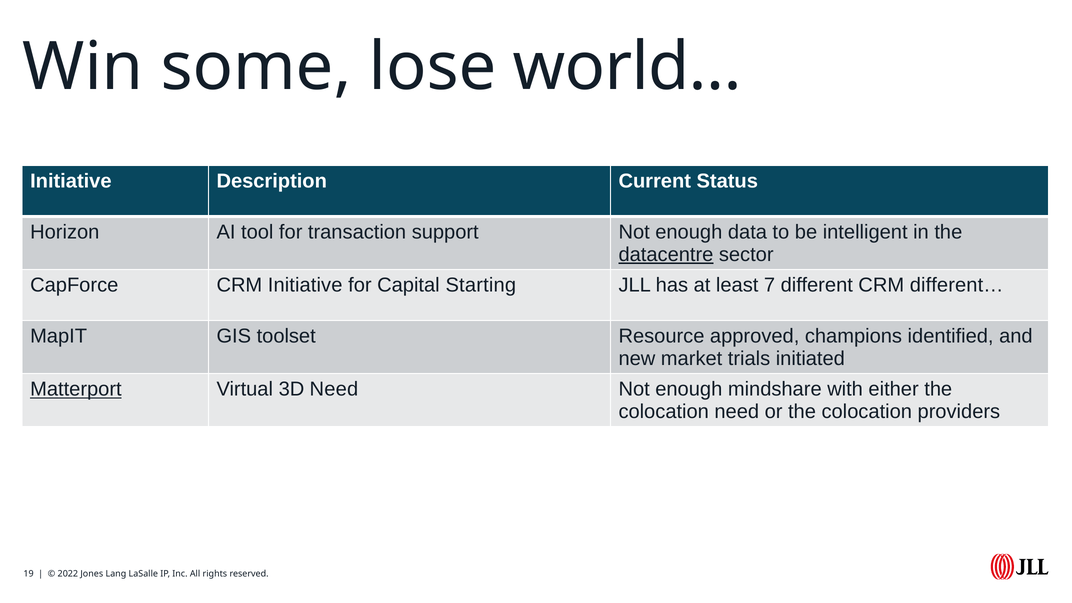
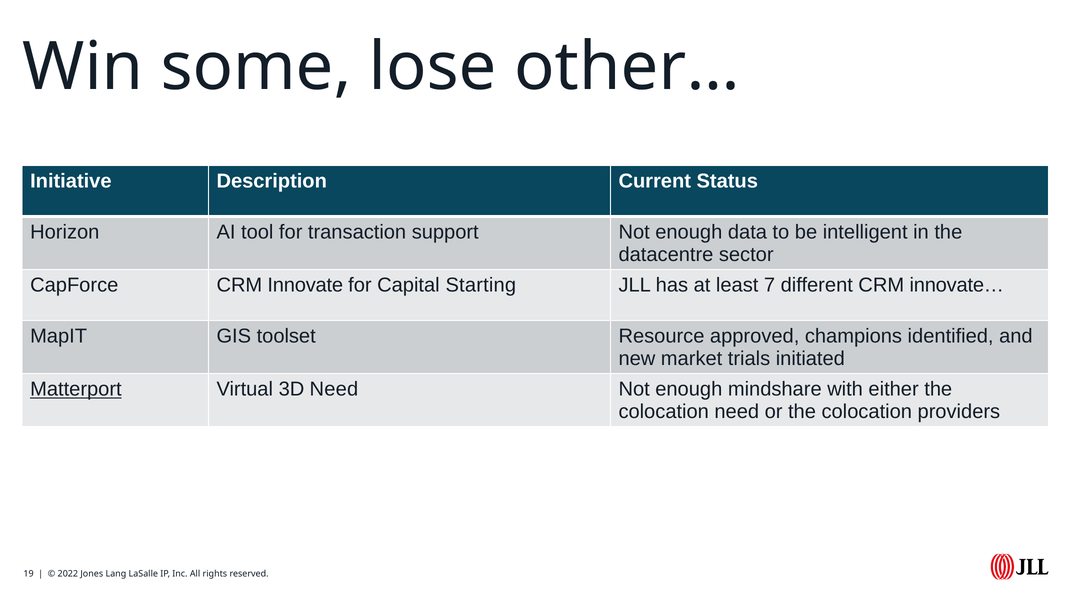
world…: world… -> other…
datacentre underline: present -> none
CRM Initiative: Initiative -> Innovate
different…: different… -> innovate…
